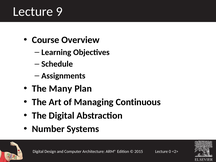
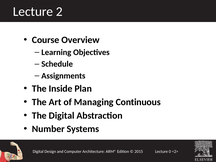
9: 9 -> 2
Many: Many -> Inside
